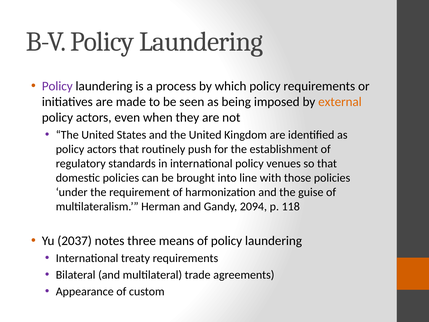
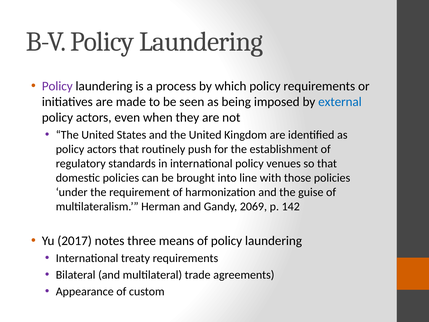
external colour: orange -> blue
2094: 2094 -> 2069
118: 118 -> 142
2037: 2037 -> 2017
